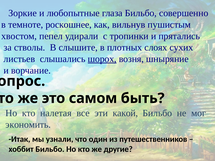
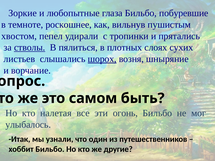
совершенно: совершенно -> побуревшие
стволы underline: none -> present
слышите: слышите -> пялиться
какой: какой -> огонь
экономить: экономить -> улыбалось
